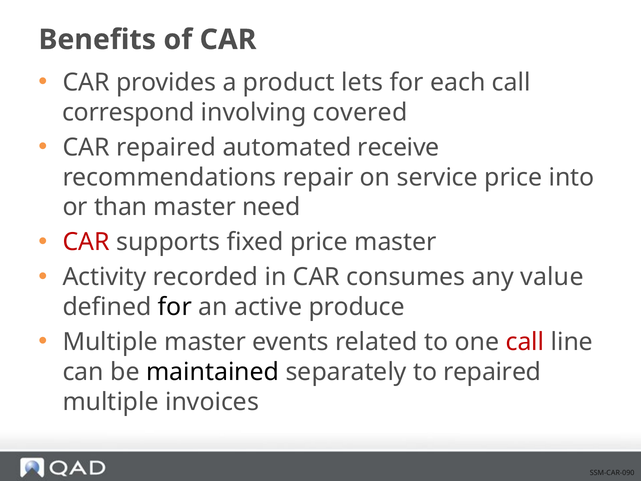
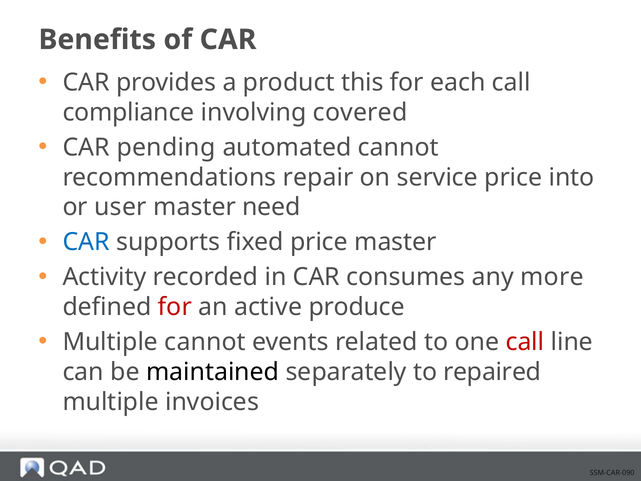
lets: lets -> this
correspond: correspond -> compliance
CAR repaired: repaired -> pending
automated receive: receive -> cannot
than: than -> user
CAR at (86, 242) colour: red -> blue
value: value -> more
for at (175, 307) colour: black -> red
Multiple master: master -> cannot
